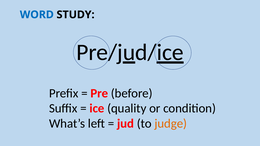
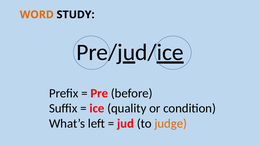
WORD colour: blue -> orange
